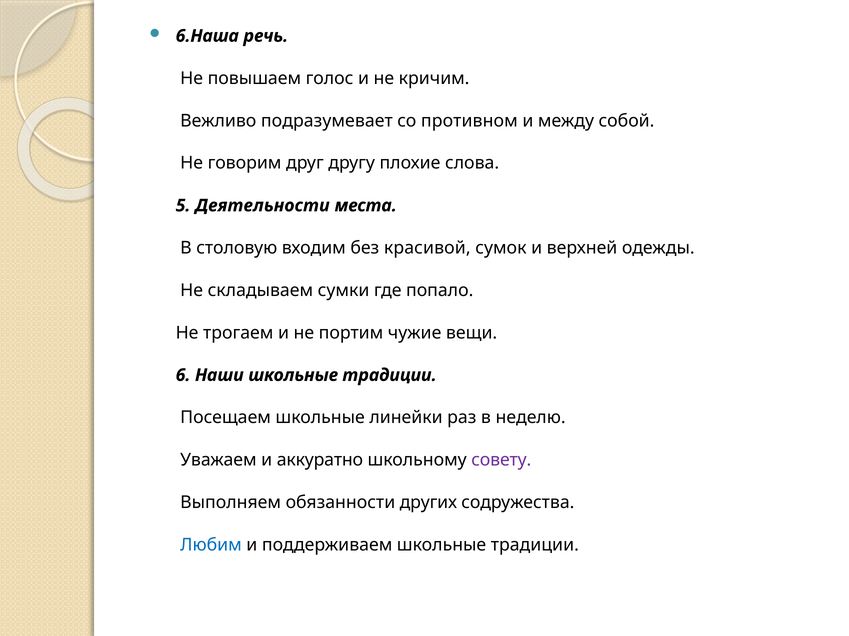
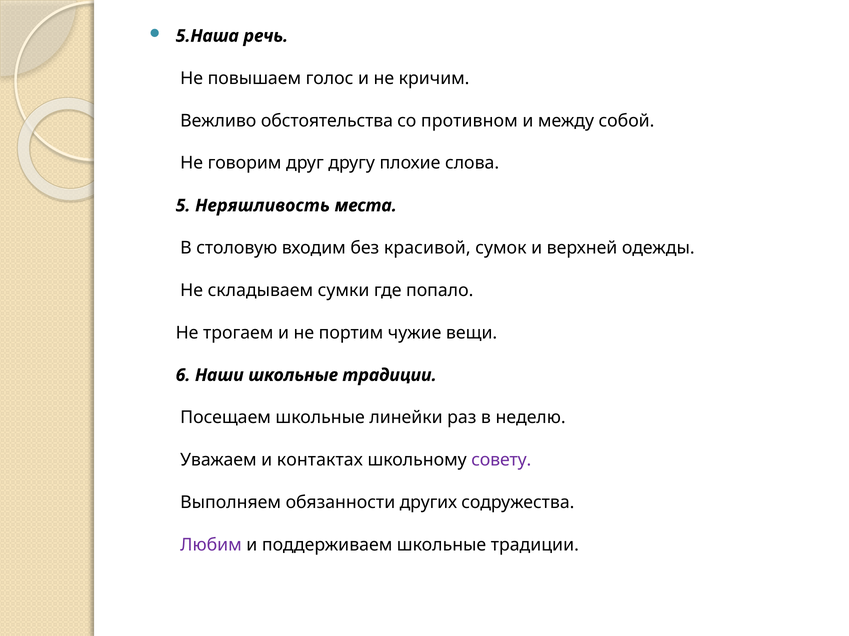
6.Наша: 6.Наша -> 5.Наша
подразумевает: подразумевает -> обстоятельства
Деятельности: Деятельности -> Неряшливость
аккуратно: аккуратно -> контактах
Любим colour: blue -> purple
